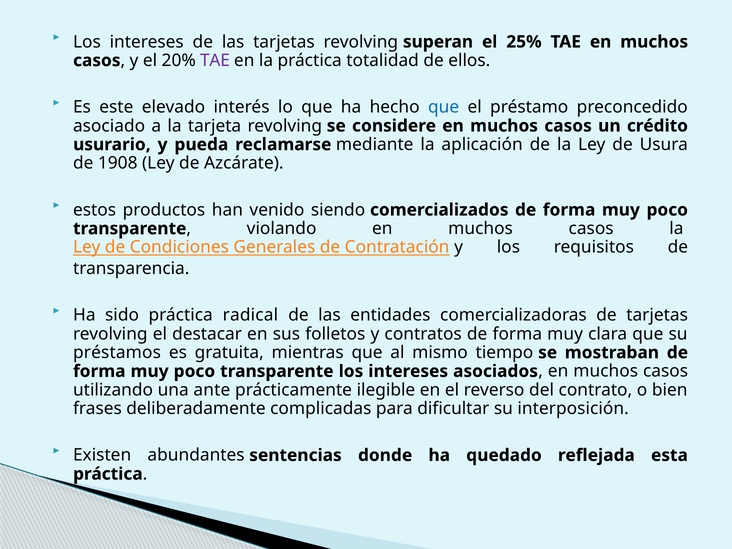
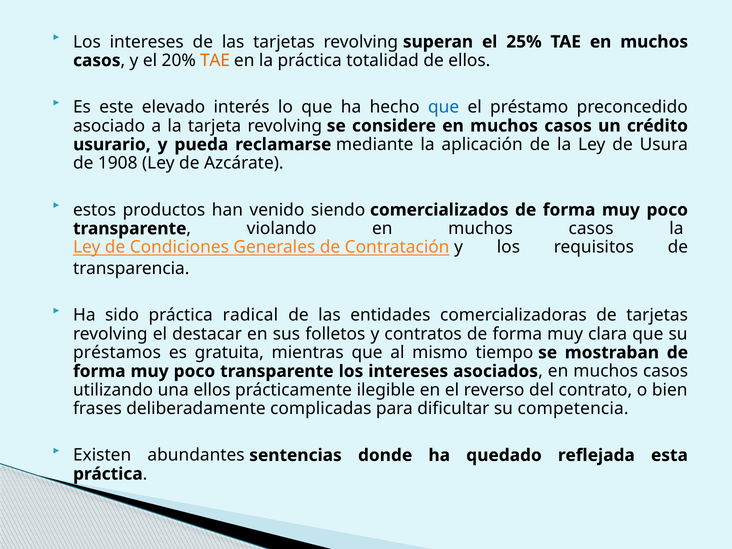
TAE at (215, 60) colour: purple -> orange
una ante: ante -> ellos
interposición: interposición -> competencia
